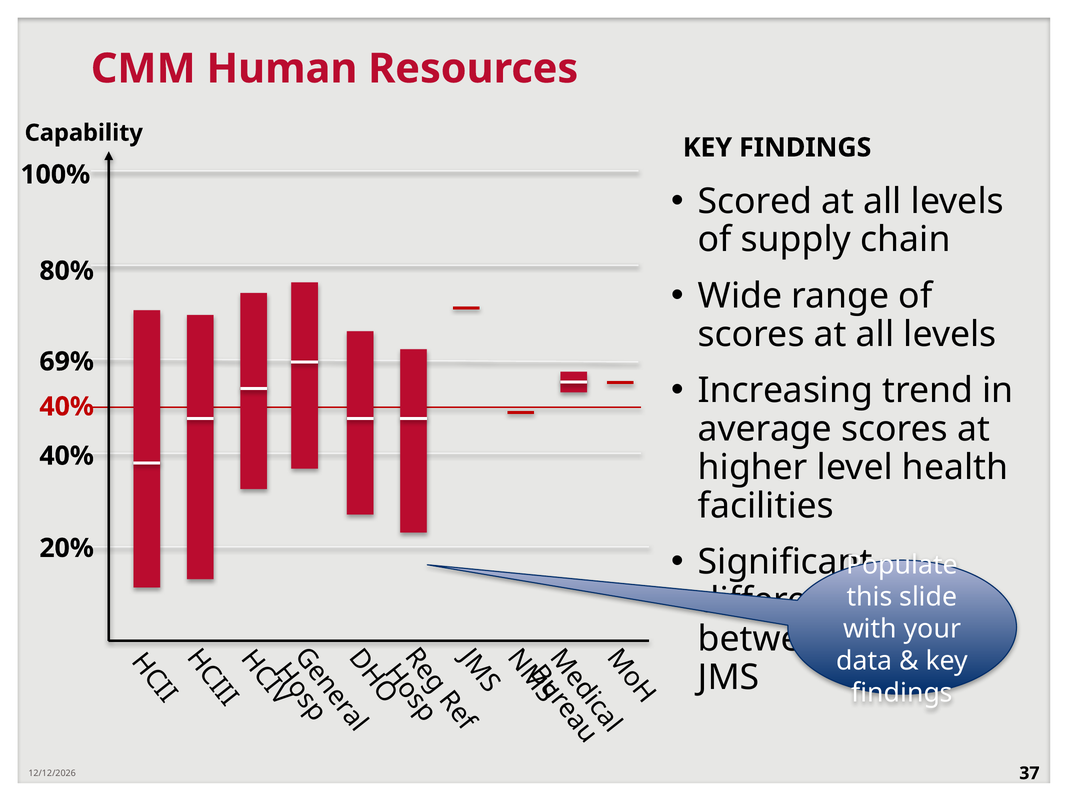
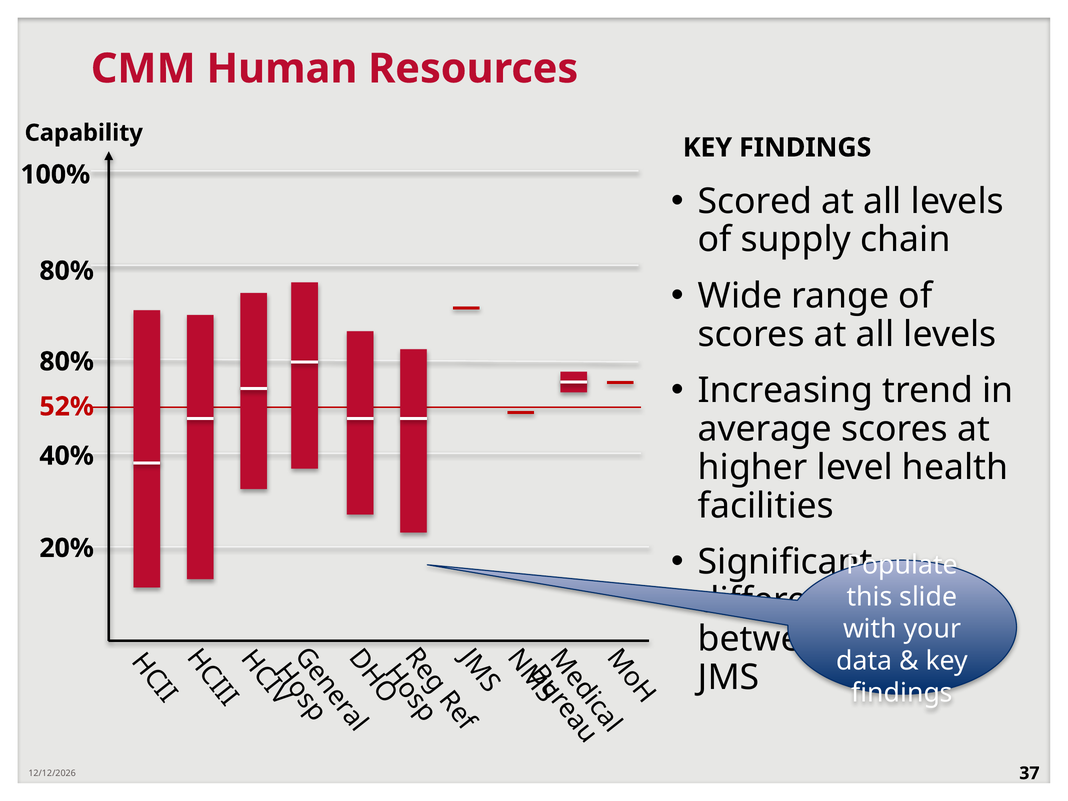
69% at (67, 362): 69% -> 80%
40% at (67, 407): 40% -> 52%
